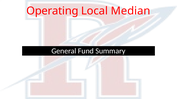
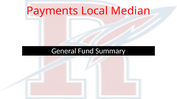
Operating: Operating -> Payments
